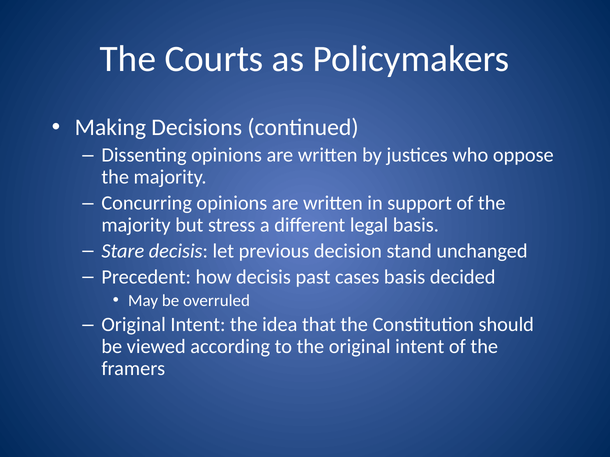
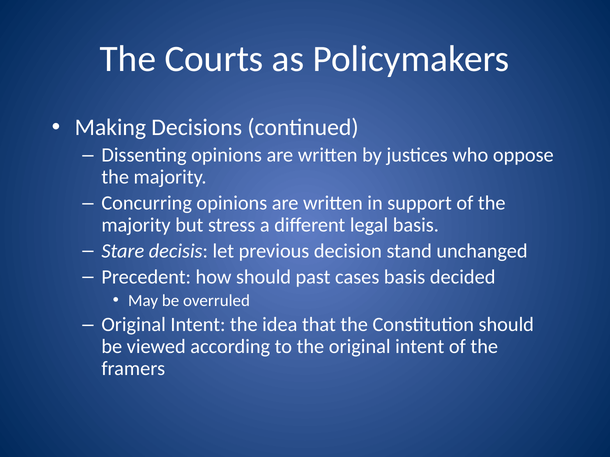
how decisis: decisis -> should
